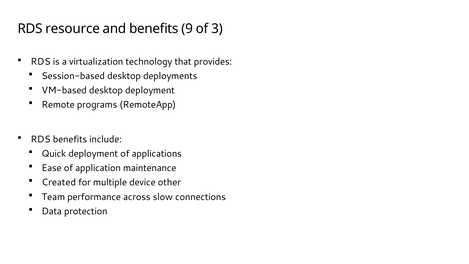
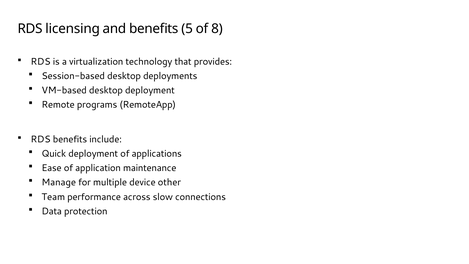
resource: resource -> licensing
9: 9 -> 5
3: 3 -> 8
Created: Created -> Manage
